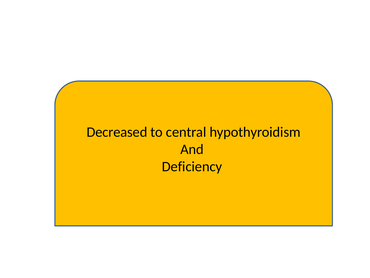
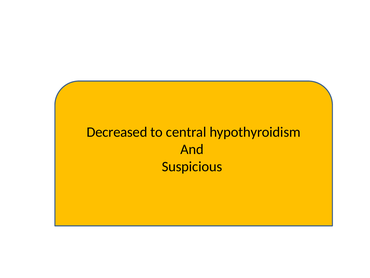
Deficiency: Deficiency -> Suspicious
